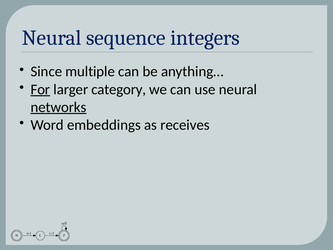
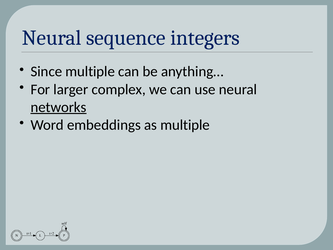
For underline: present -> none
category: category -> complex
as receives: receives -> multiple
